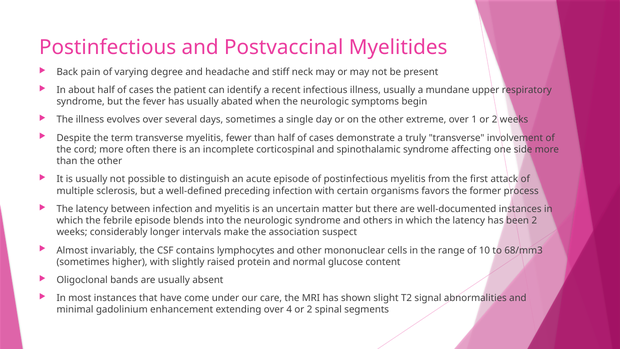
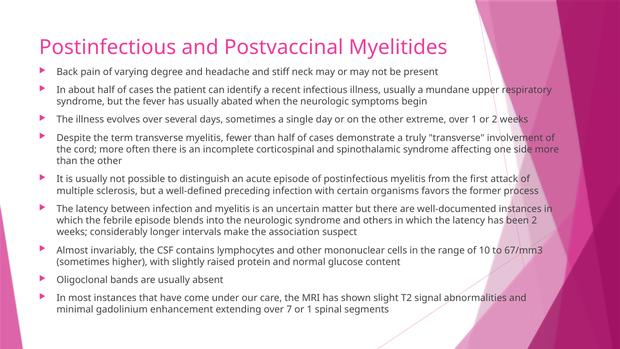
68/mm3: 68/mm3 -> 67/mm3
4: 4 -> 7
2 at (310, 310): 2 -> 1
